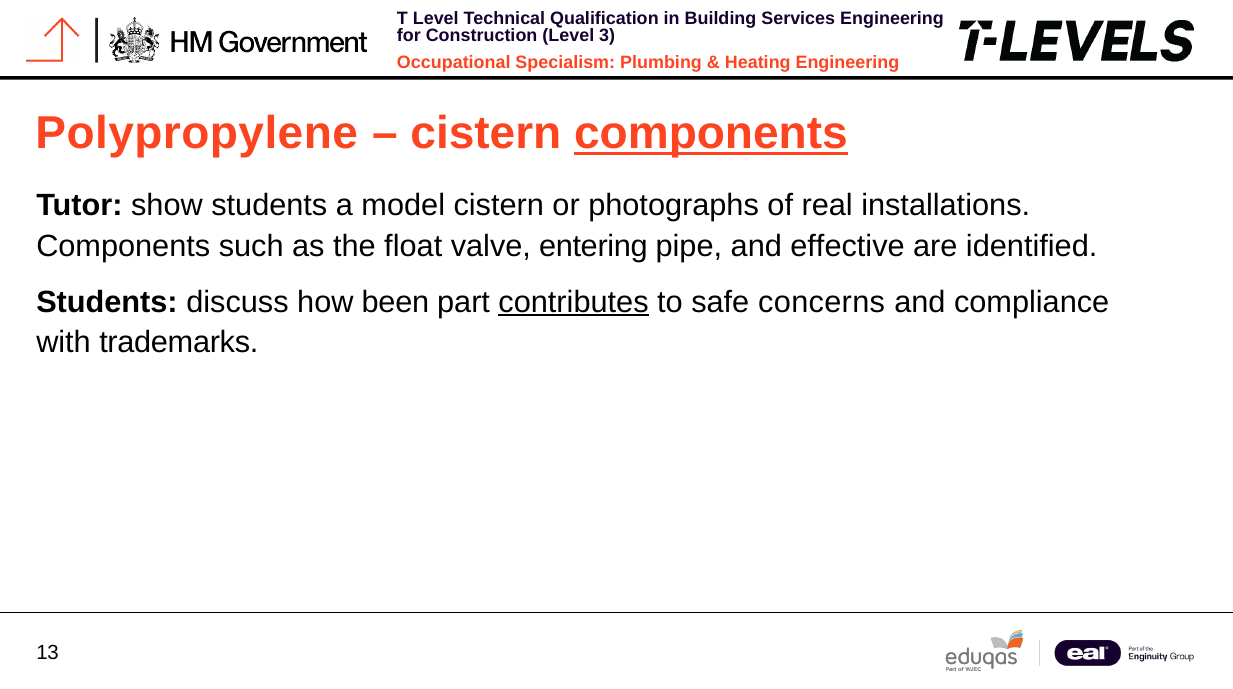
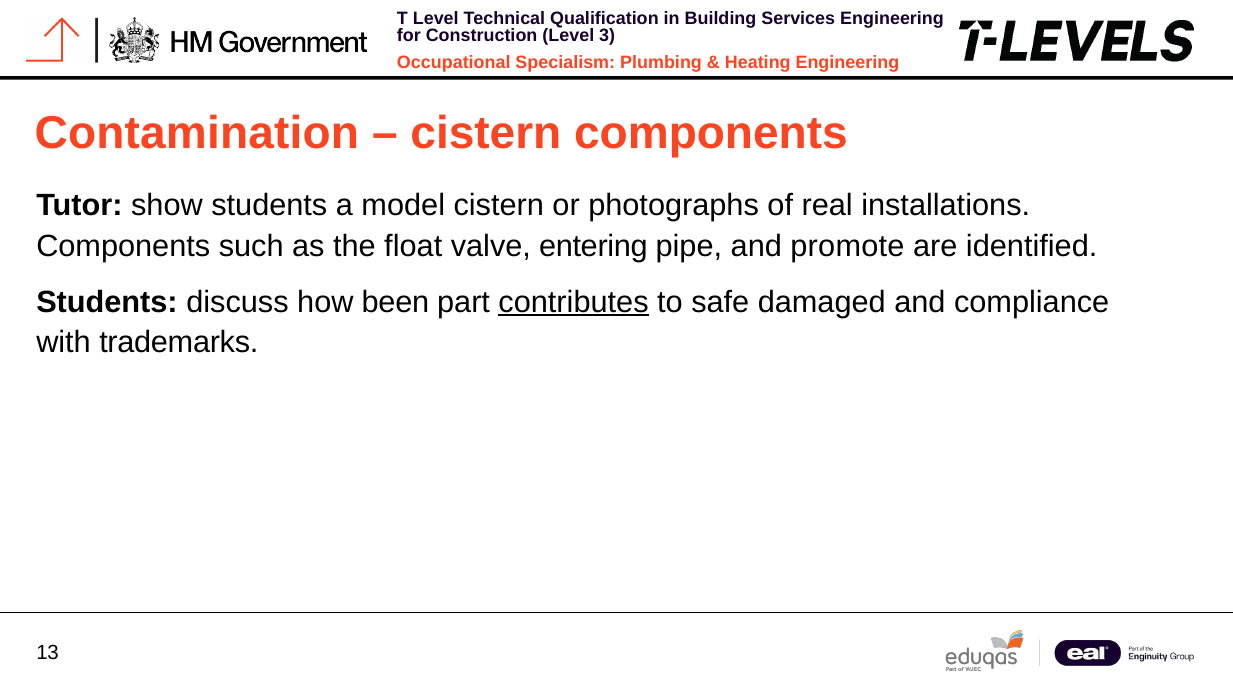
Polypropylene: Polypropylene -> Contamination
components at (711, 134) underline: present -> none
effective: effective -> promote
concerns: concerns -> damaged
